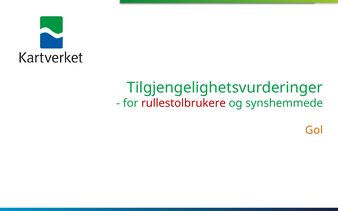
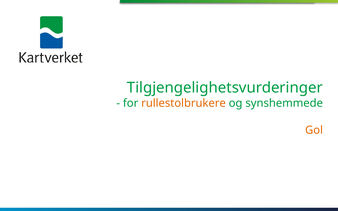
rullestolbrukere colour: red -> orange
